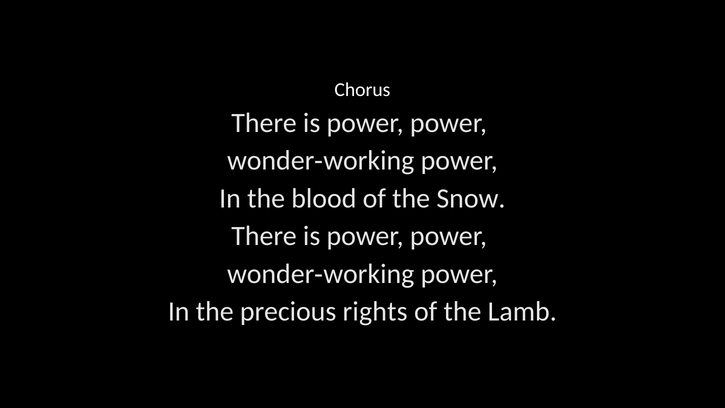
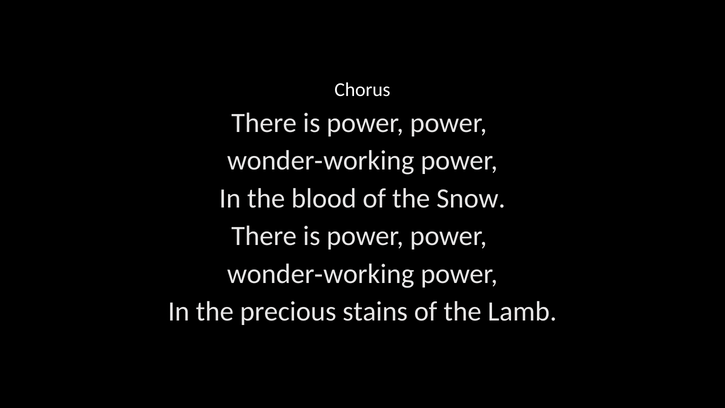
rights: rights -> stains
